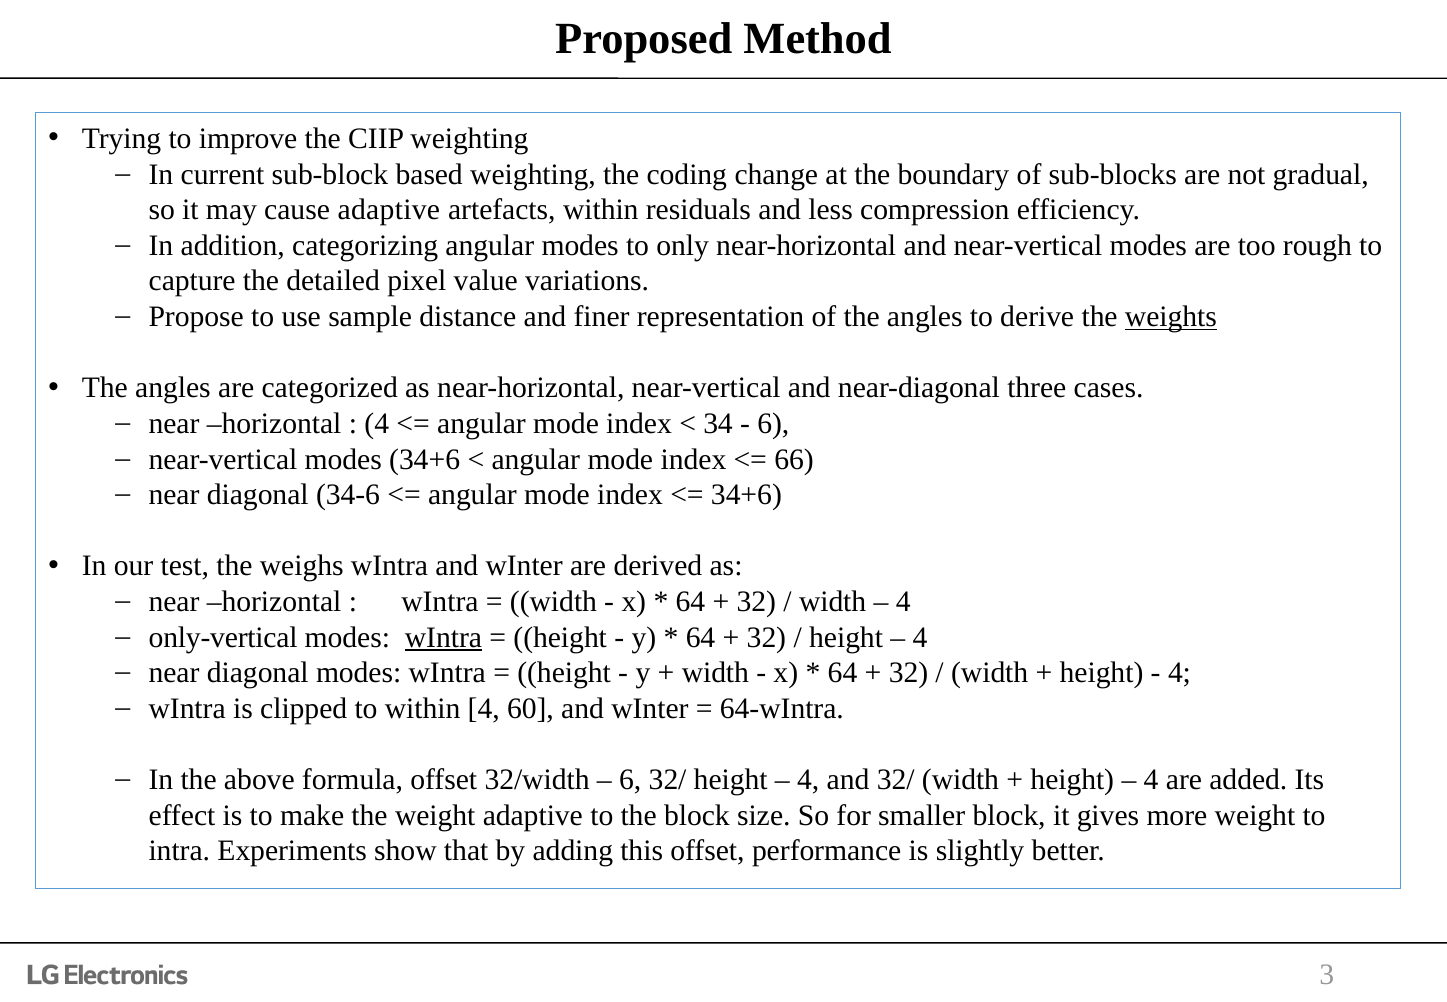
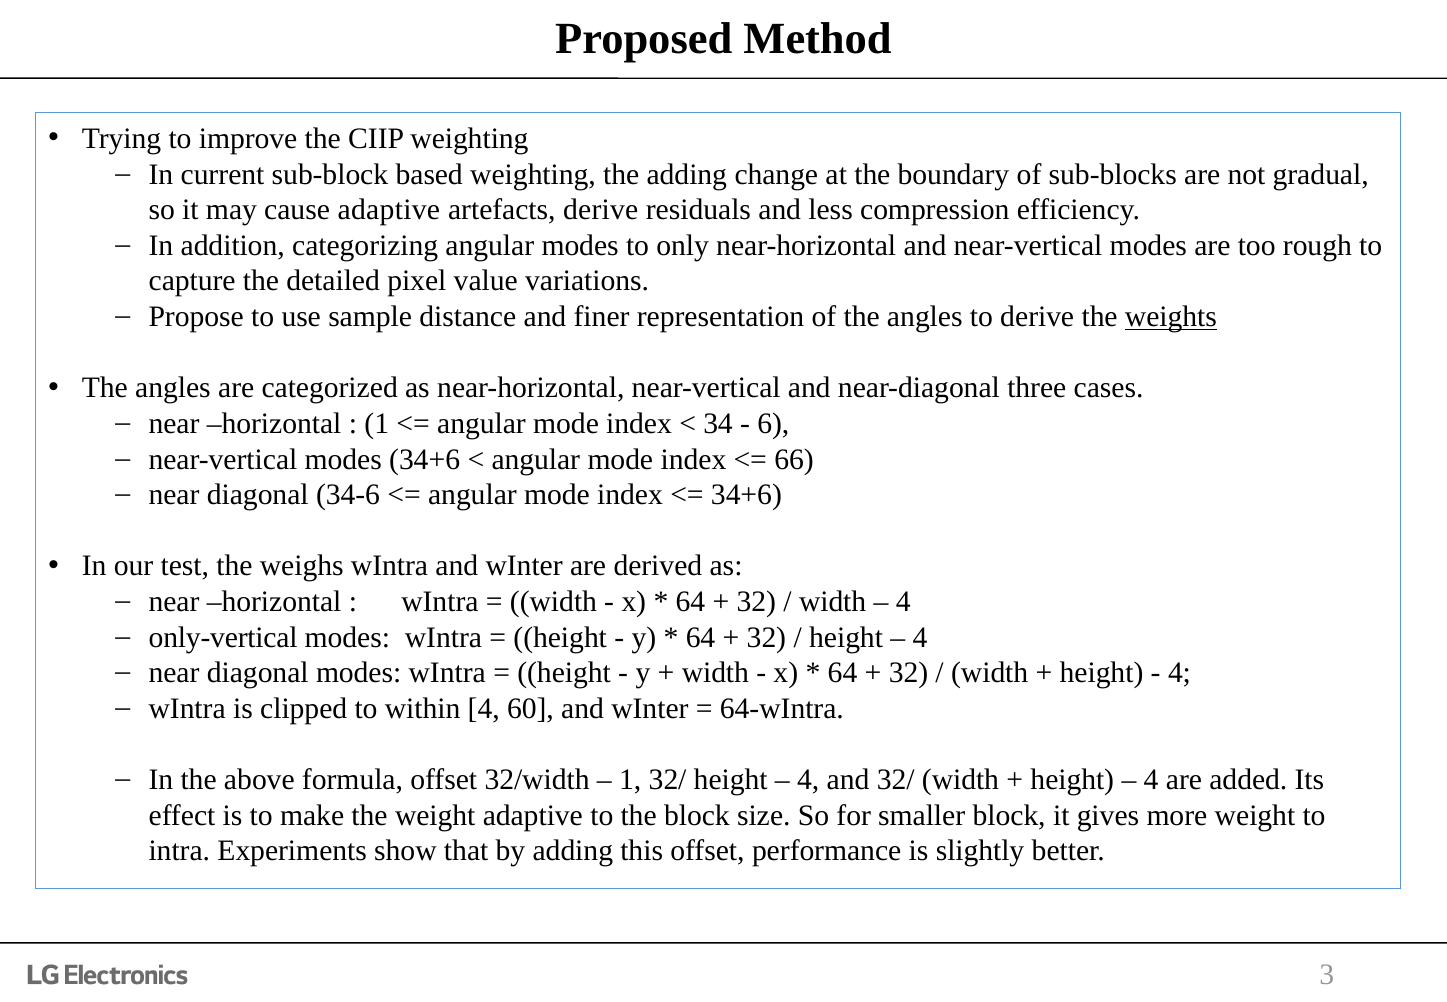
the coding: coding -> adding
artefacts within: within -> derive
4 at (377, 424): 4 -> 1
wIntra at (443, 637) underline: present -> none
6 at (630, 780): 6 -> 1
